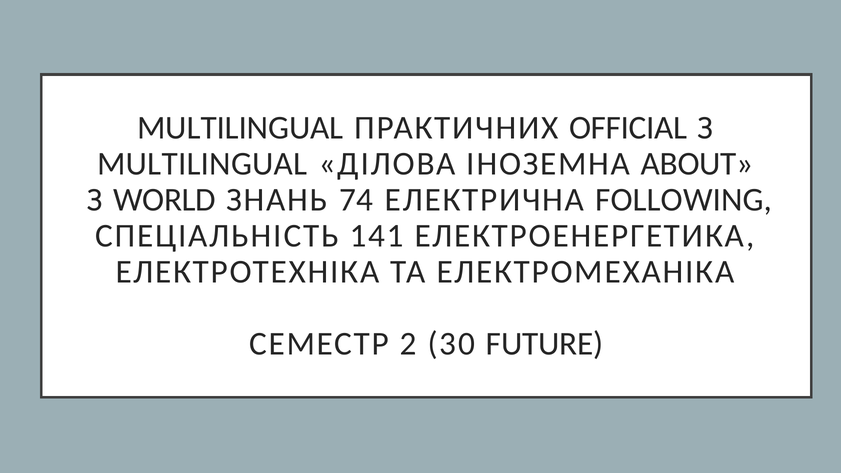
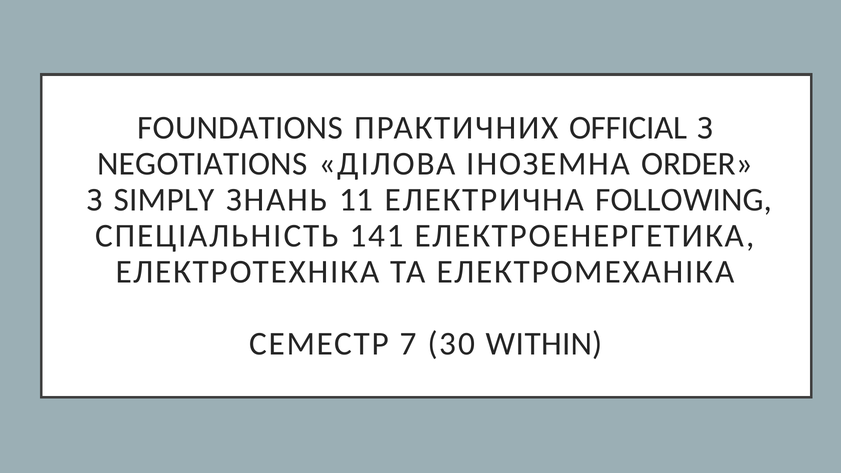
MULTILINGUAL at (240, 128): MULTILINGUAL -> FOUNDATIONS
MULTILINGUAL at (202, 164): MULTILINGUAL -> NEGOTIATIONS
ABOUT: ABOUT -> ORDER
WORLD: WORLD -> SIMPLY
74: 74 -> 11
2: 2 -> 7
FUTURE: FUTURE -> WITHIN
